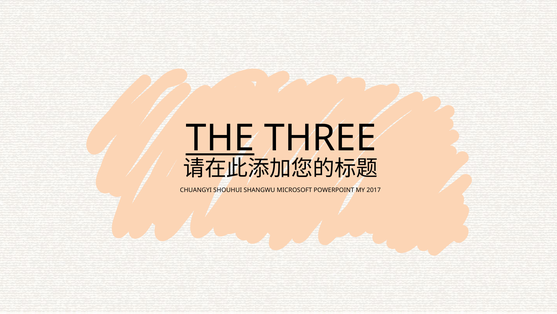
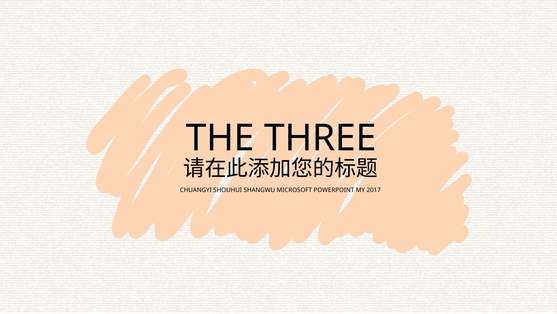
THE underline: present -> none
